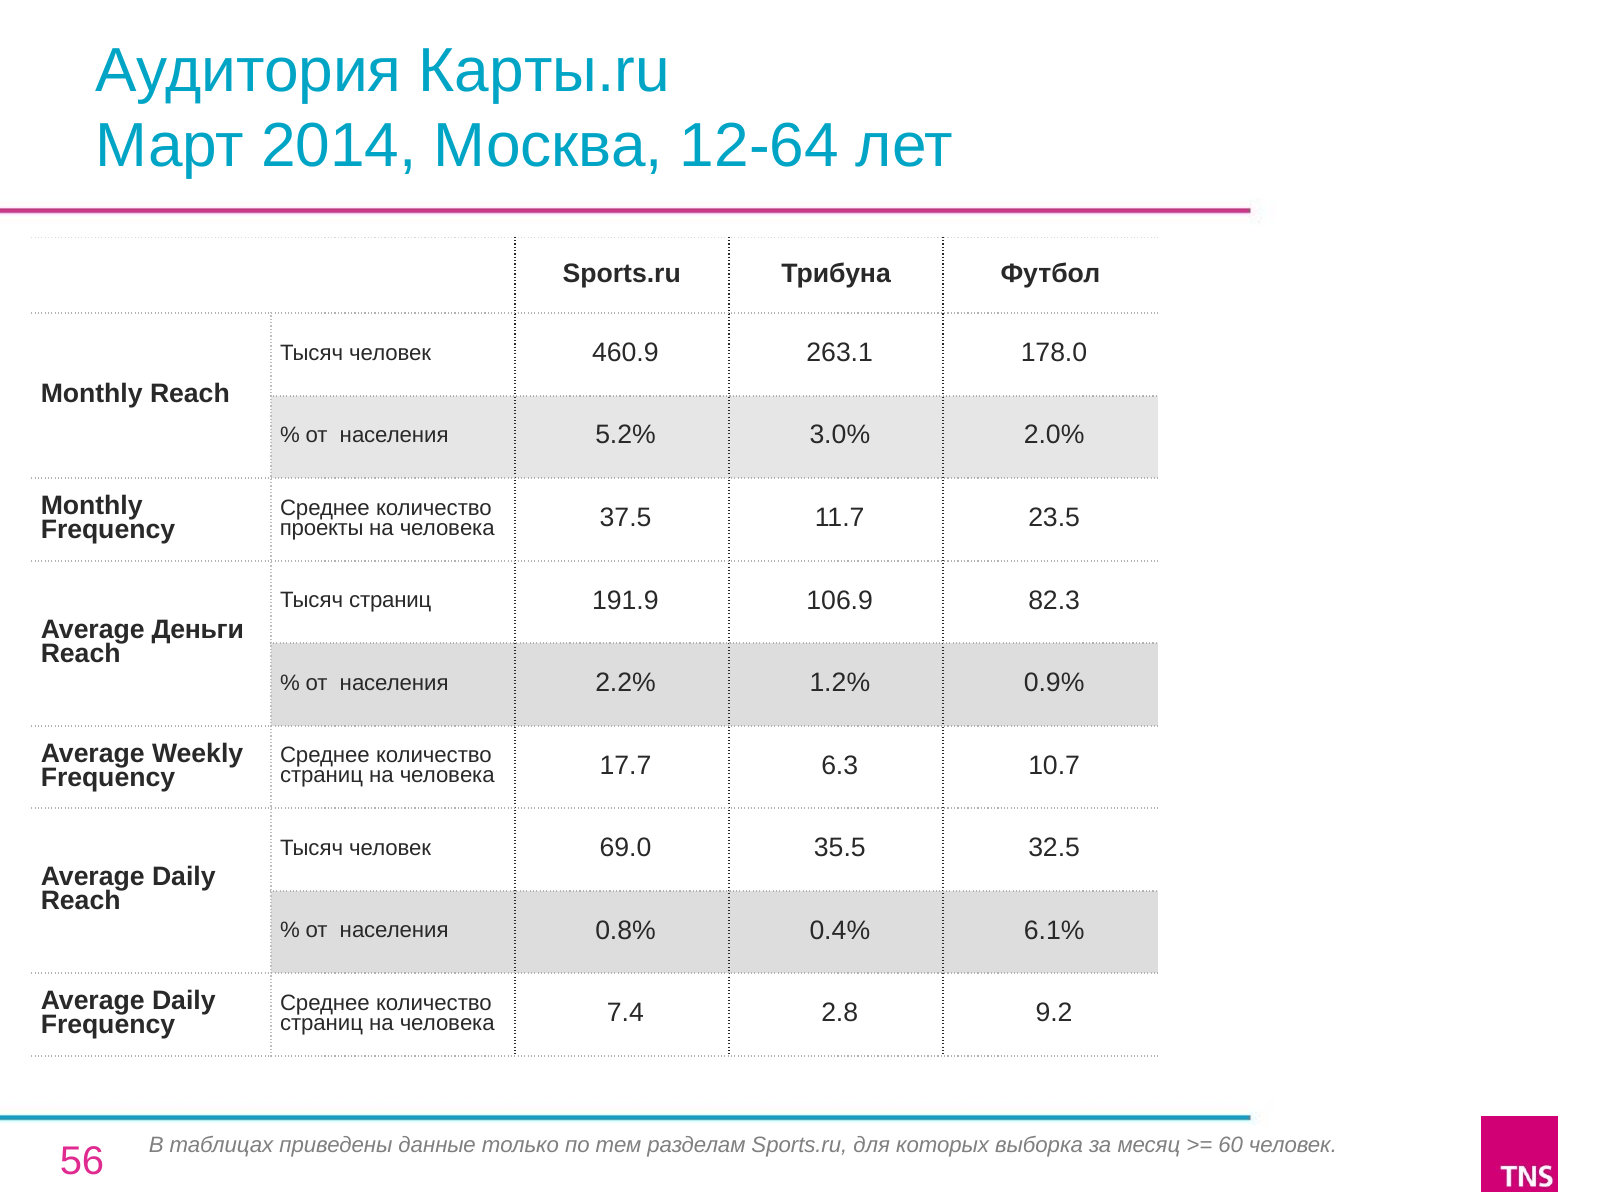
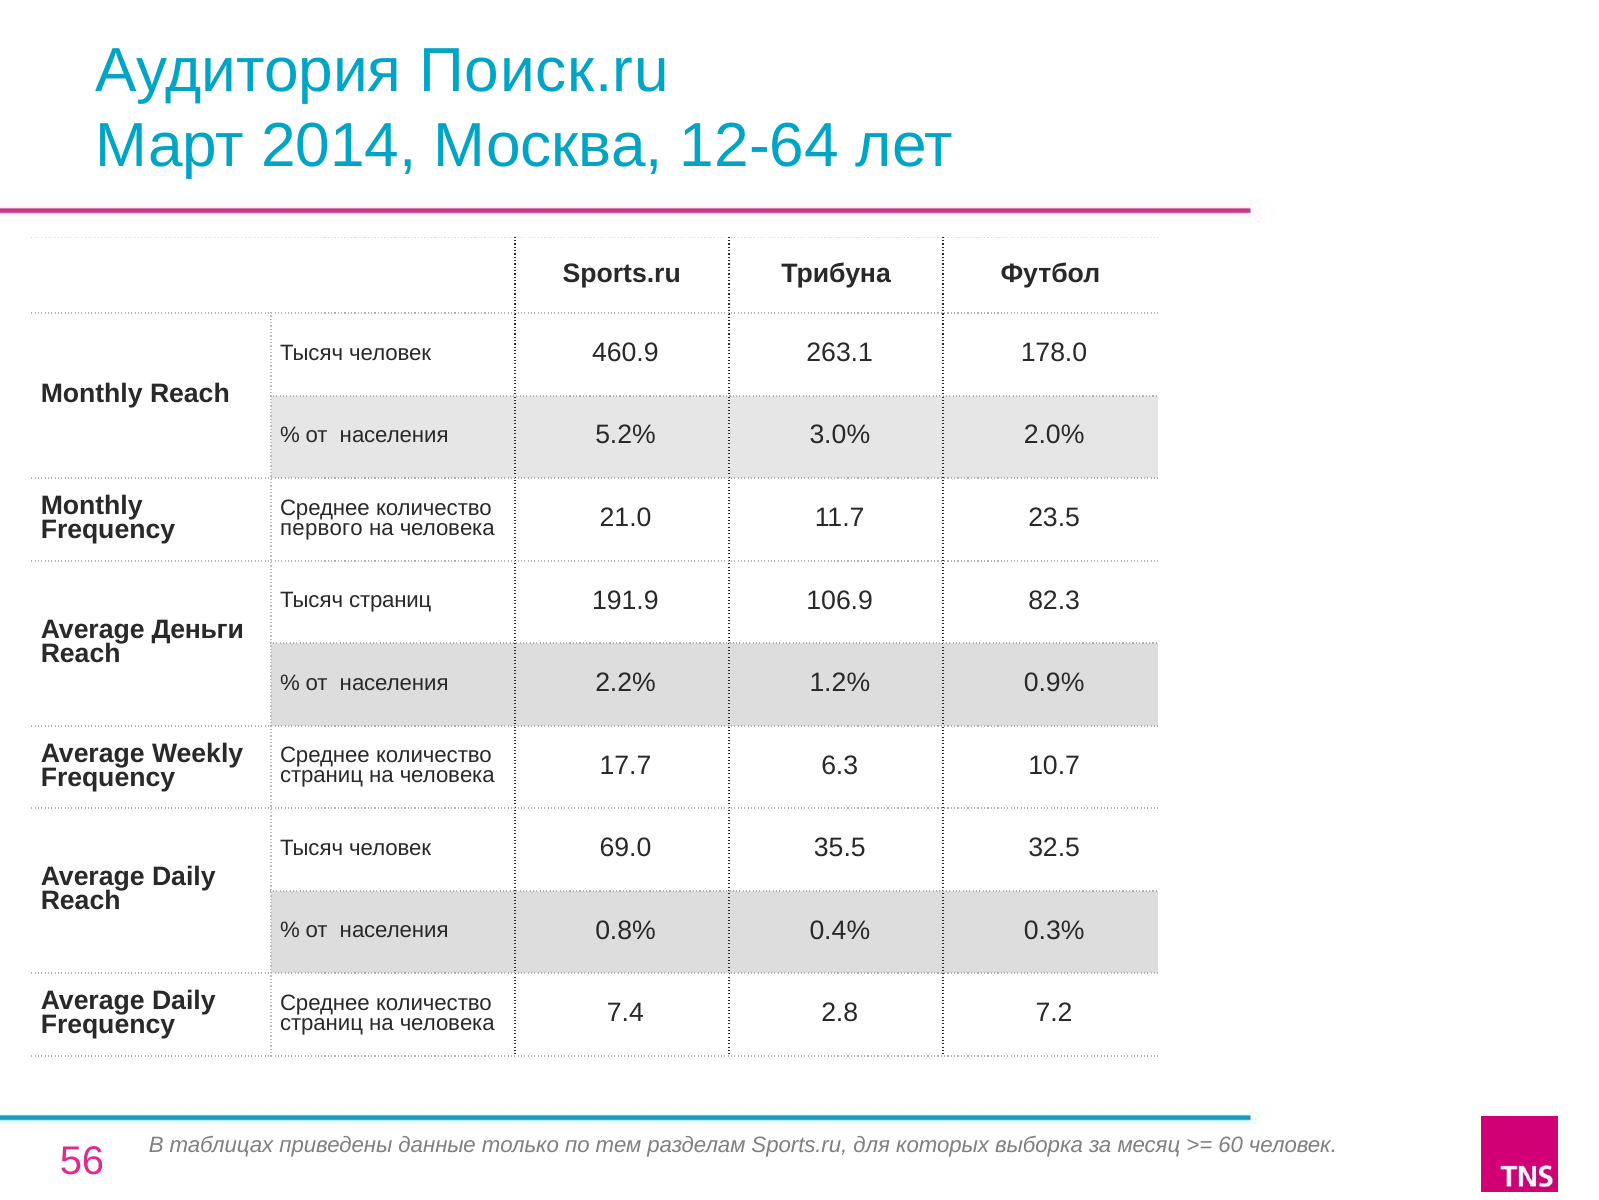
Карты.ru: Карты.ru -> Поиск.ru
проекты: проекты -> первого
37.5: 37.5 -> 21.0
6.1%: 6.1% -> 0.3%
9.2: 9.2 -> 7.2
